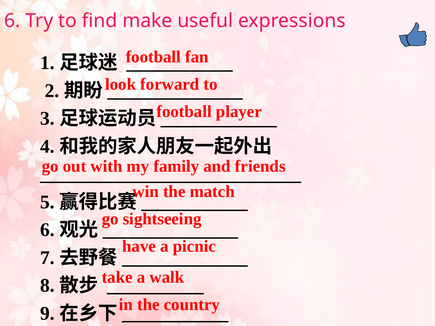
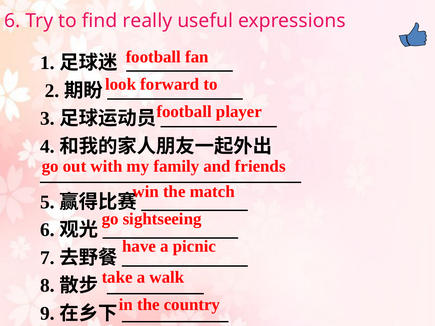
make: make -> really
